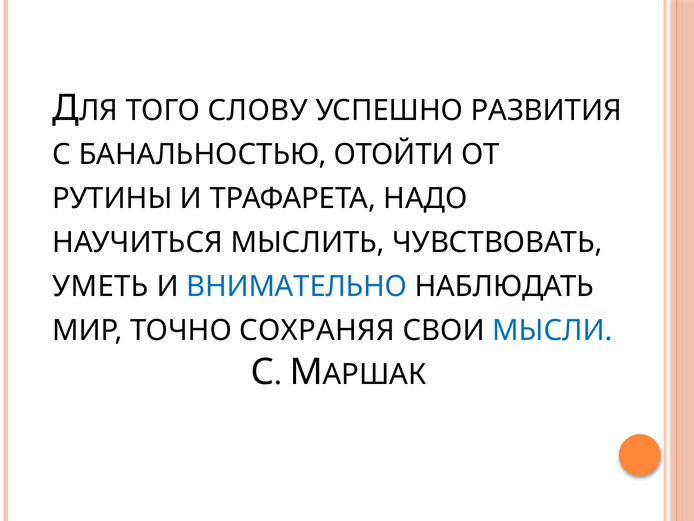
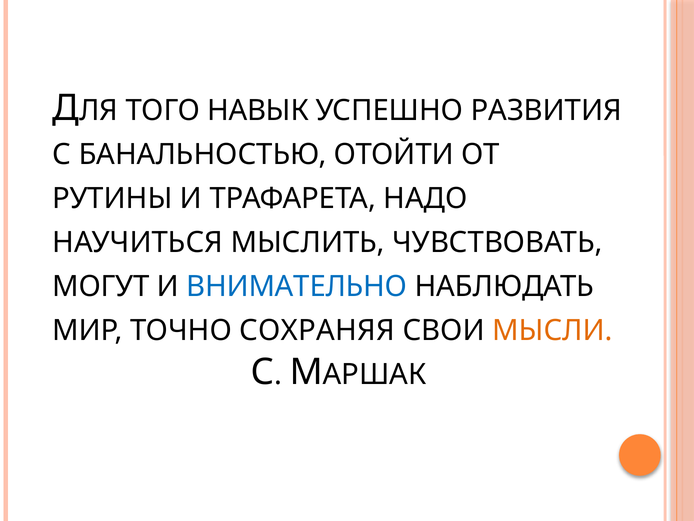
СЛОВУ: СЛОВУ -> НАВЫК
УМЕТЬ: УМЕТЬ -> МОГУТ
МЫСЛИ colour: blue -> orange
